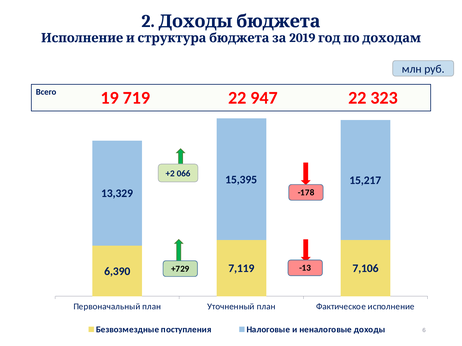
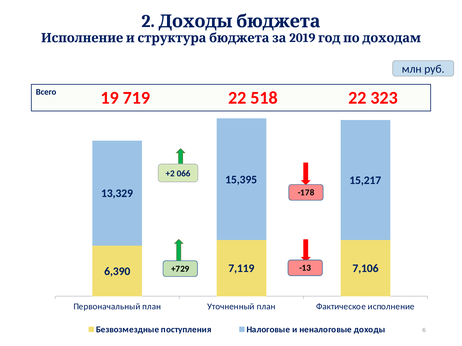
947: 947 -> 518
